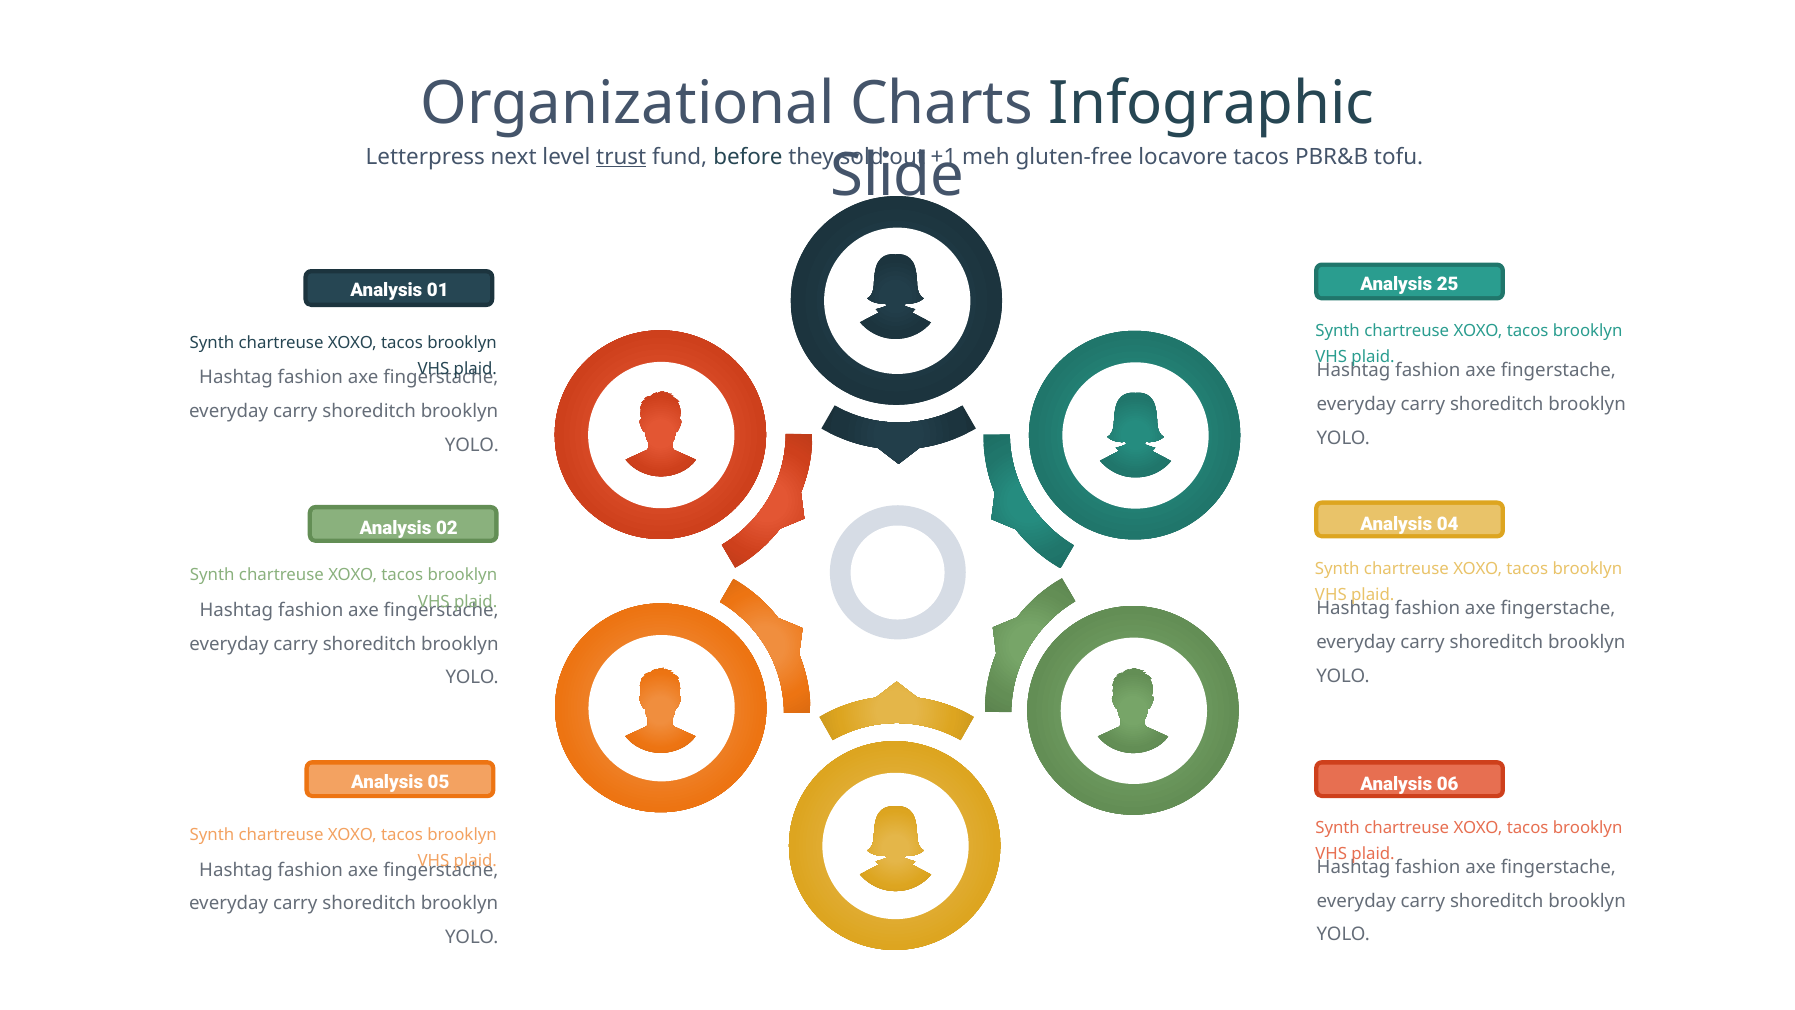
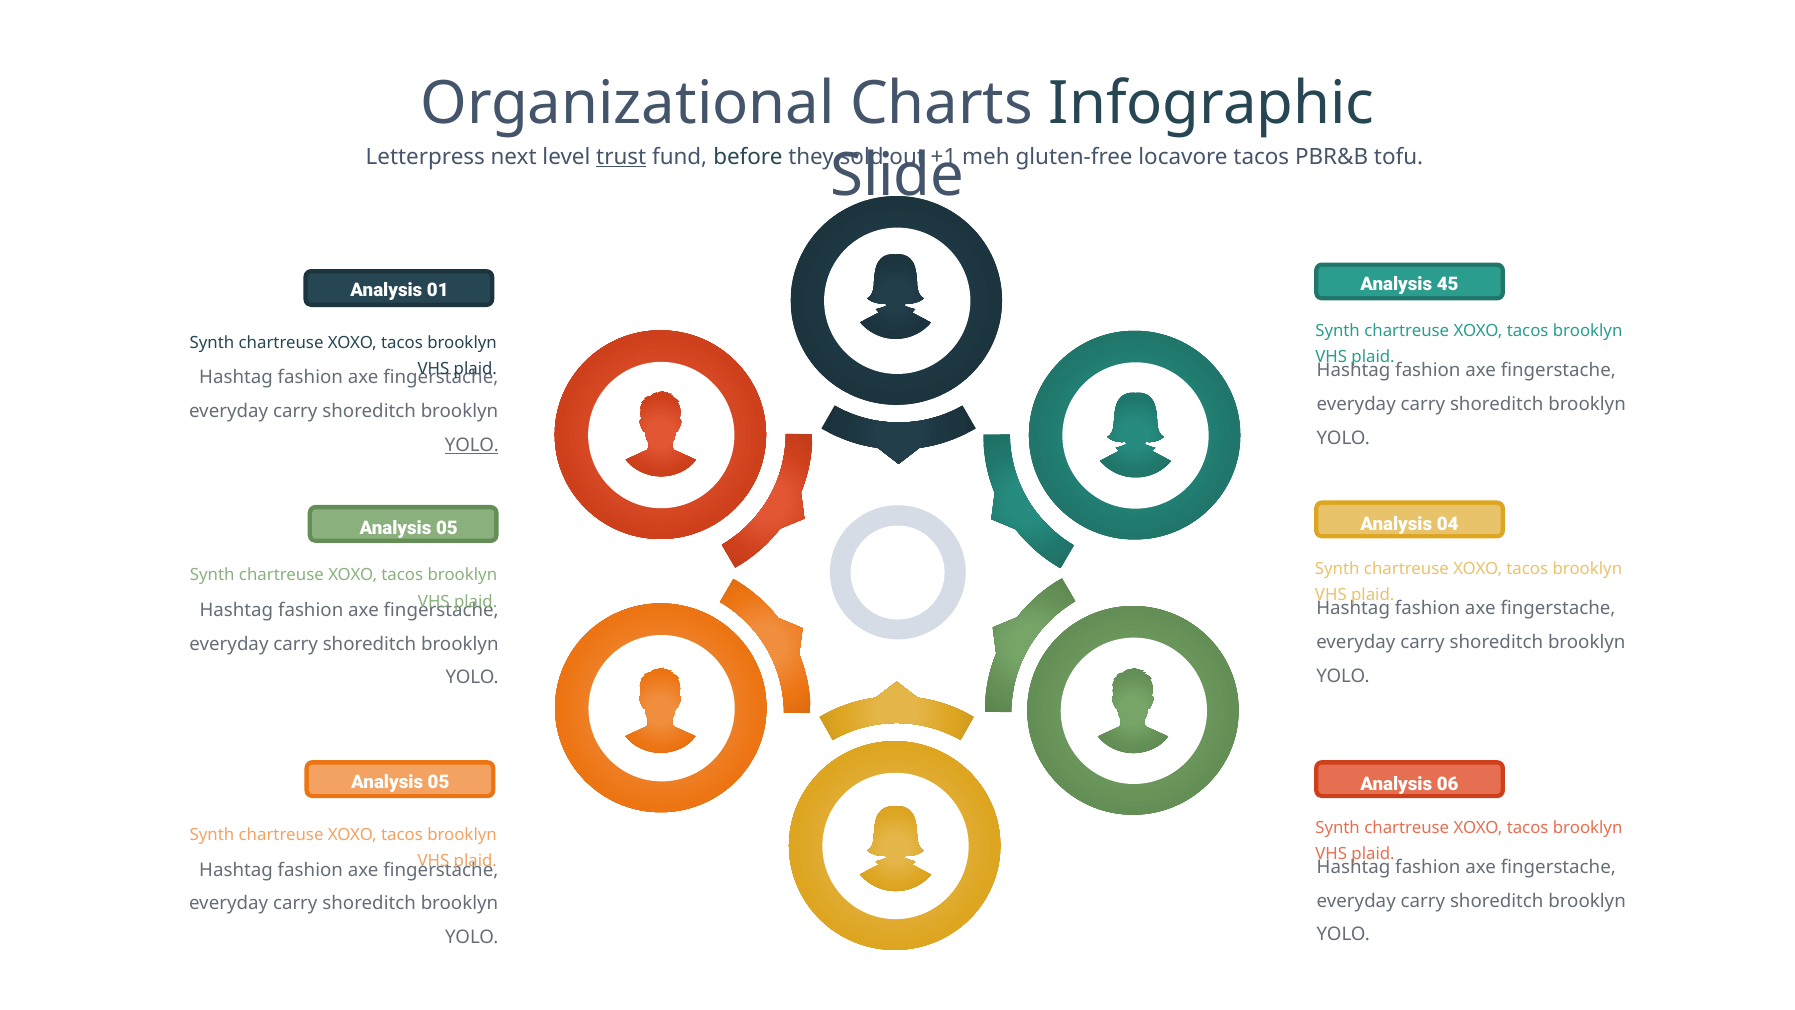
25: 25 -> 45
YOLO at (472, 445) underline: none -> present
02 at (447, 528): 02 -> 05
